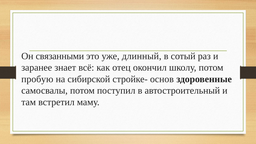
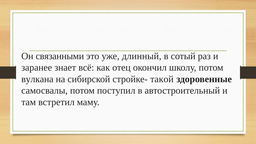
пробую: пробую -> вулкана
основ: основ -> такой
